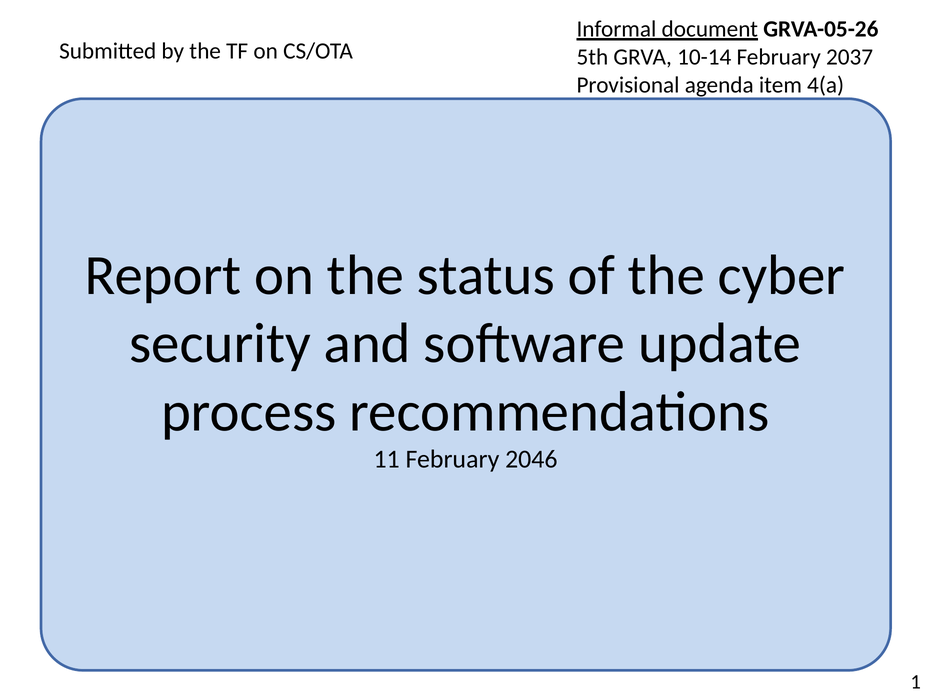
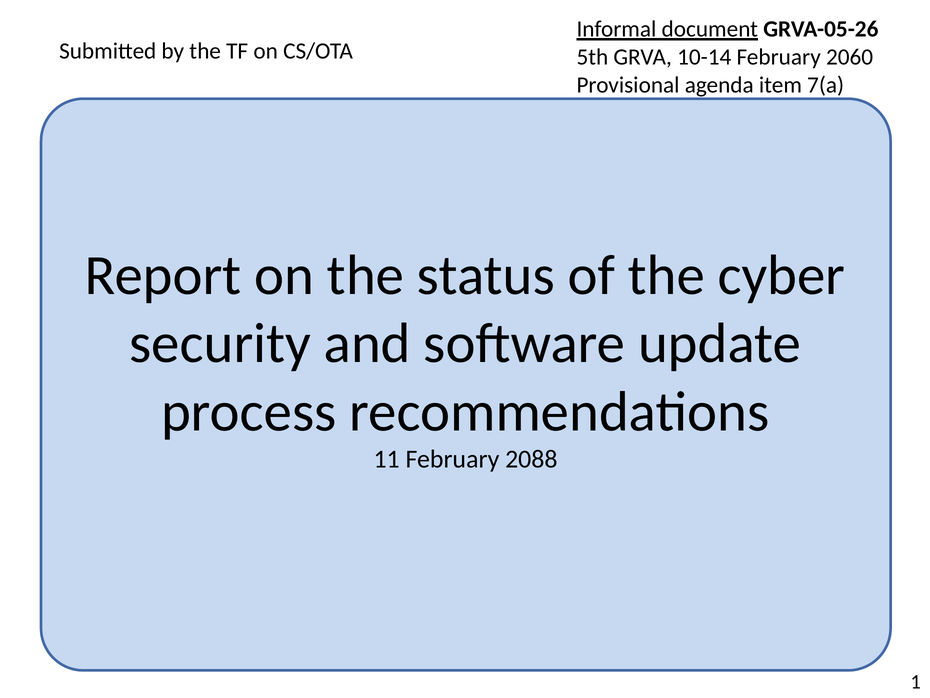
2037: 2037 -> 2060
4(a: 4(a -> 7(a
2046: 2046 -> 2088
